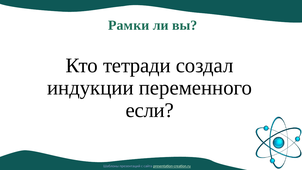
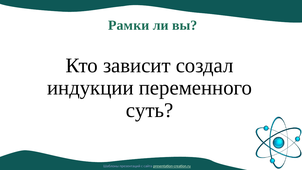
тетради: тетради -> зависит
если: если -> суть
